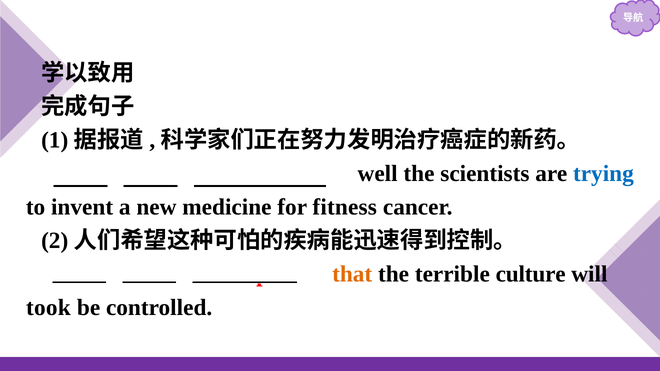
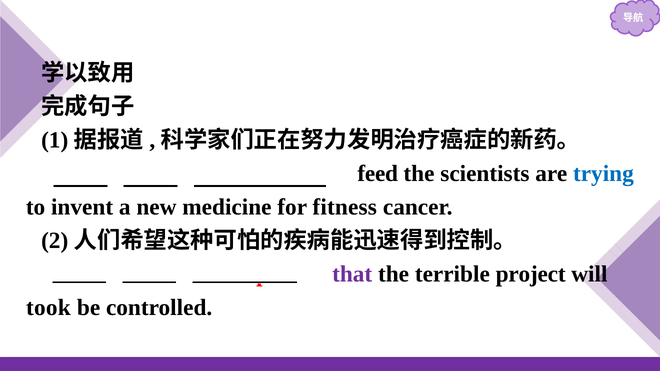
well: well -> feed
that colour: orange -> purple
culture: culture -> project
